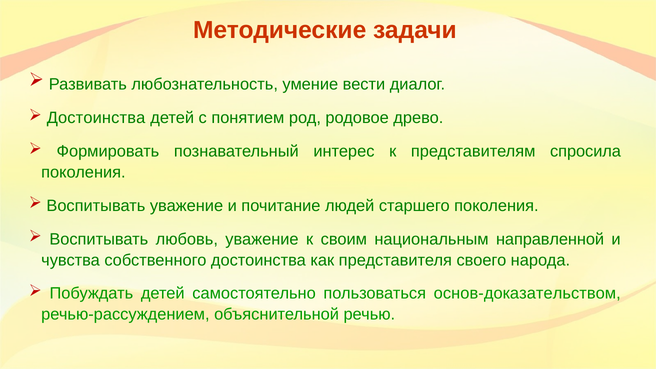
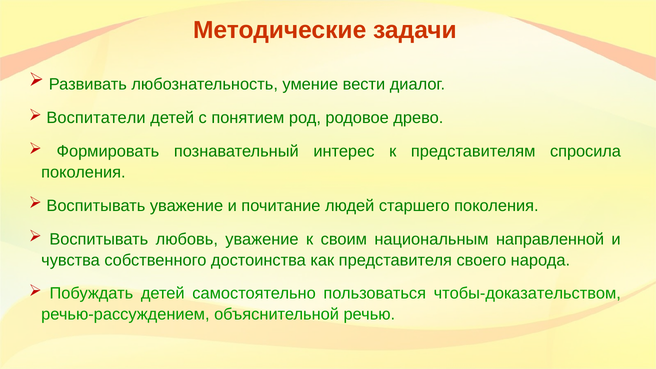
Достоинства at (96, 118): Достоинства -> Воспитатели
основ-доказательством: основ-доказательством -> чтобы-доказательством
